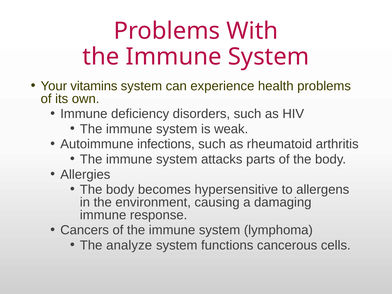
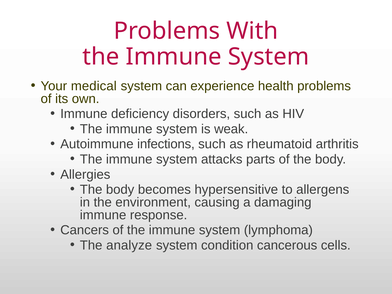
vitamins: vitamins -> medical
functions: functions -> condition
